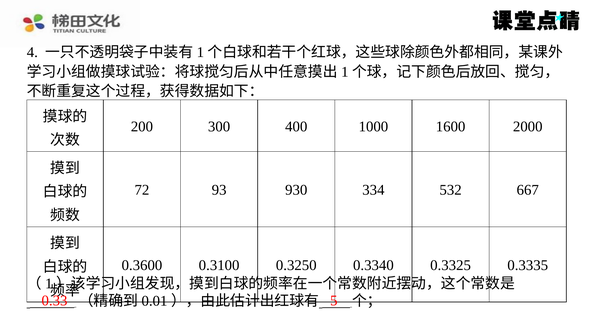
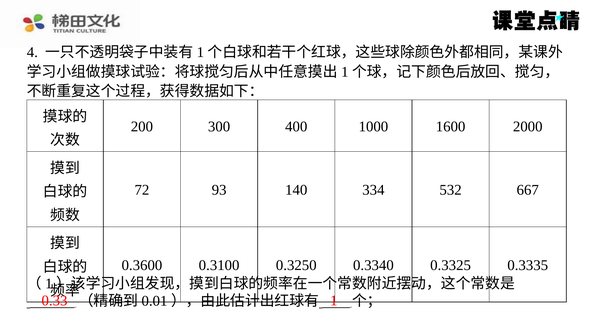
930: 930 -> 140
5: 5 -> 1
